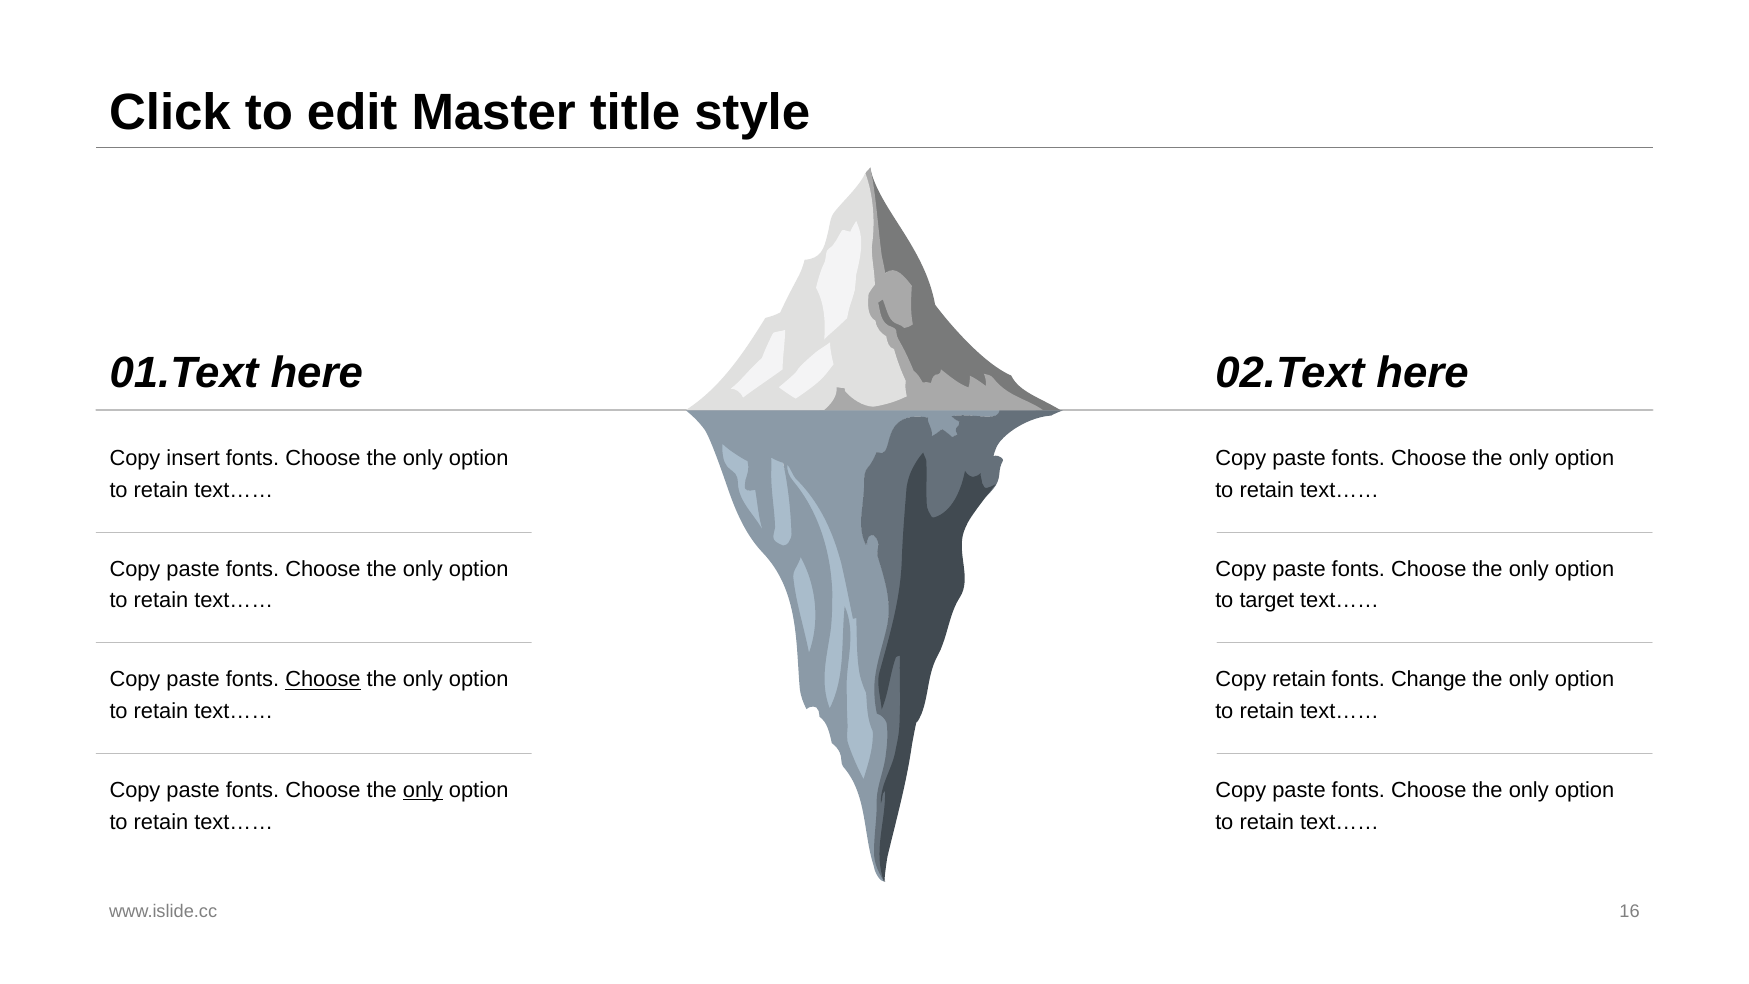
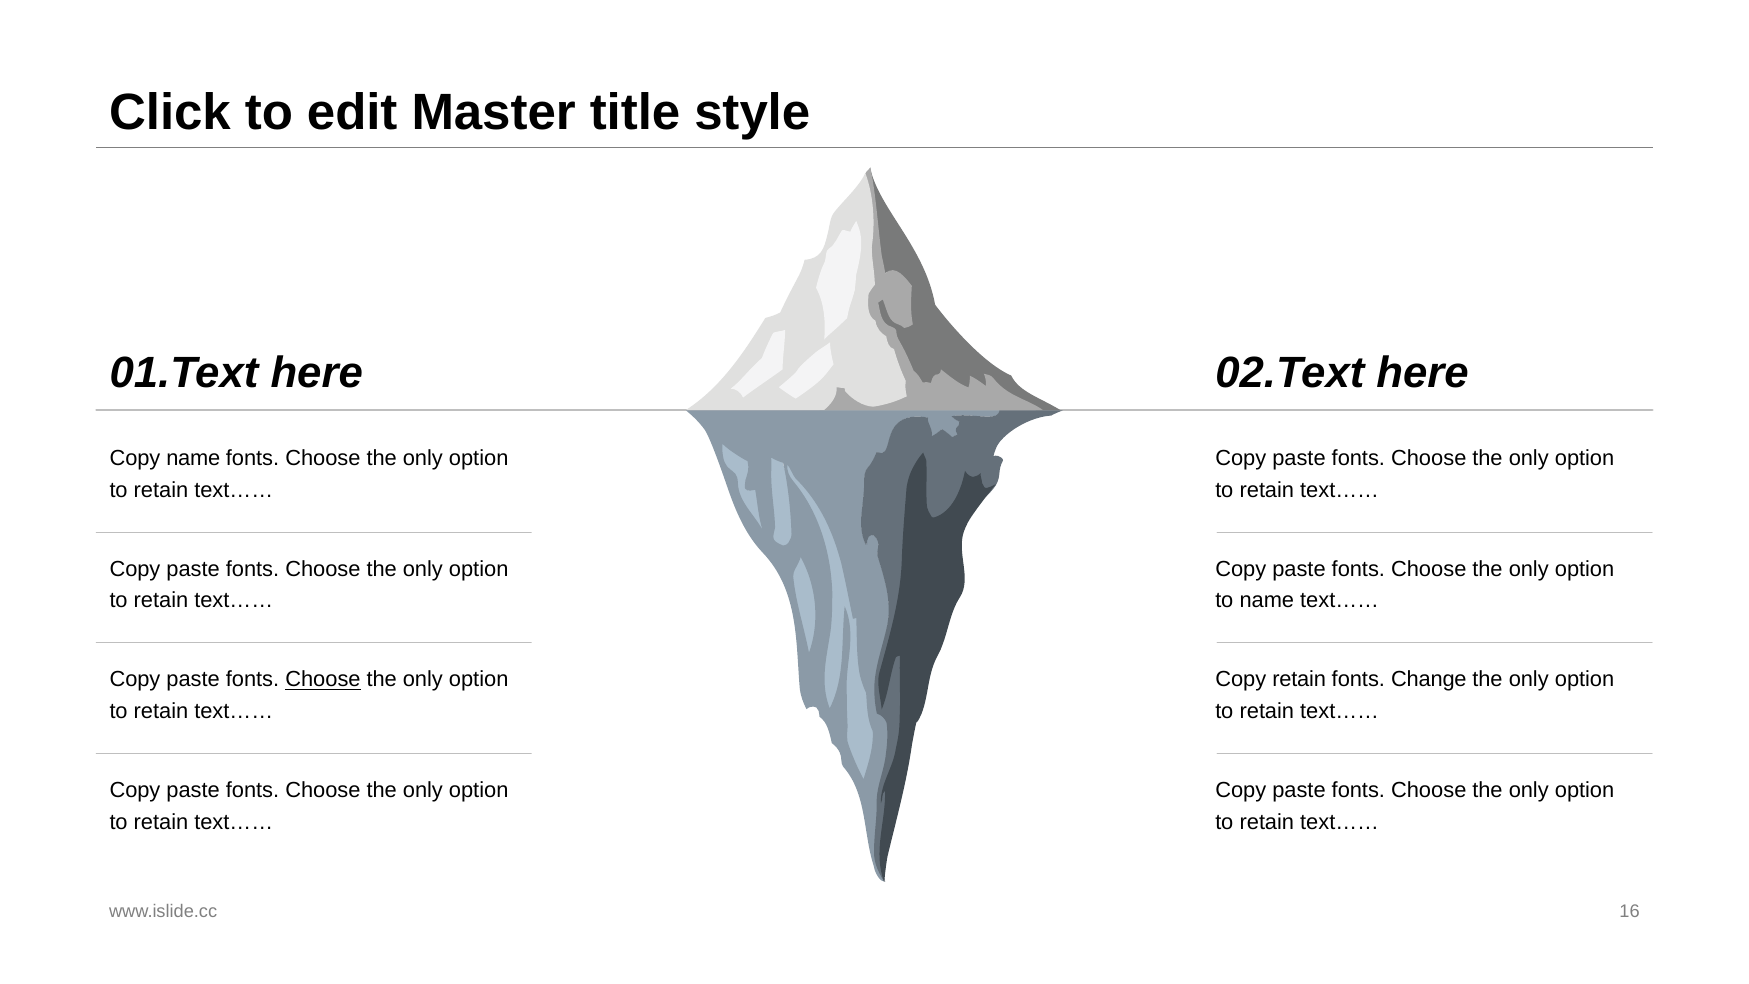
Copy insert: insert -> name
to target: target -> name
only at (423, 790) underline: present -> none
